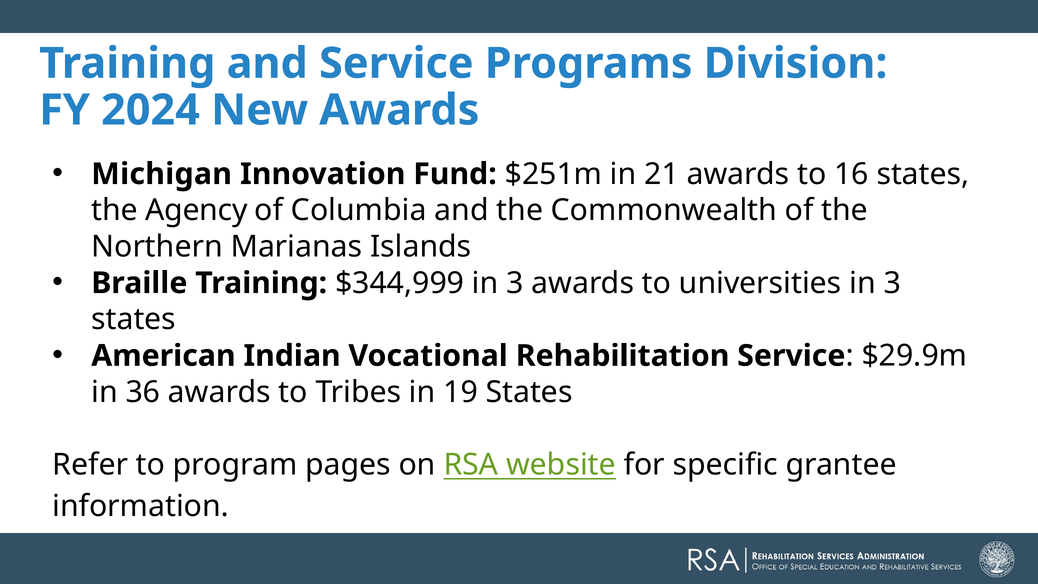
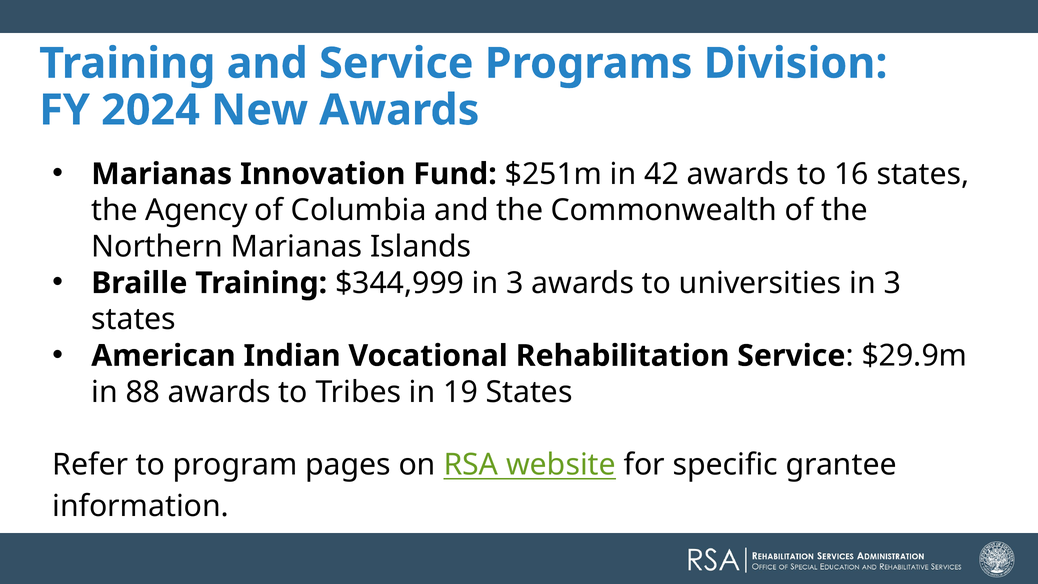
Michigan at (162, 174): Michigan -> Marianas
21: 21 -> 42
36: 36 -> 88
